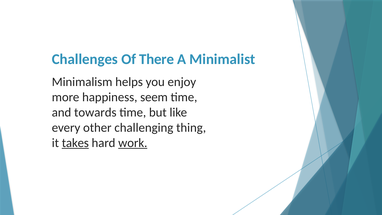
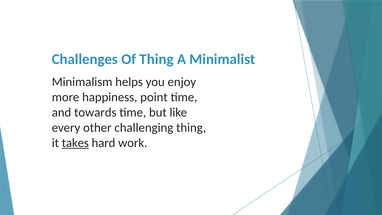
Of There: There -> Thing
seem: seem -> point
work underline: present -> none
